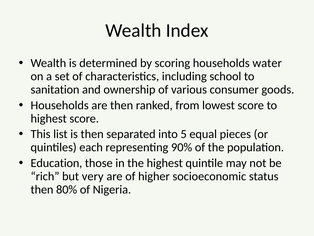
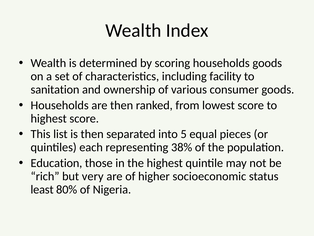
households water: water -> goods
school: school -> facility
90%: 90% -> 38%
then at (42, 189): then -> least
